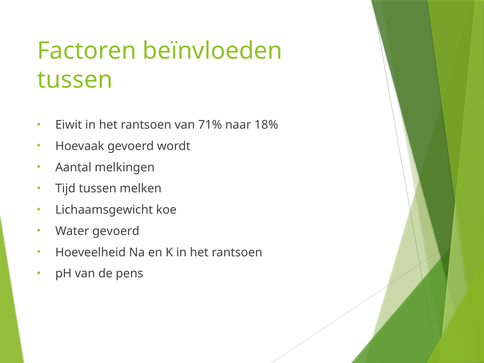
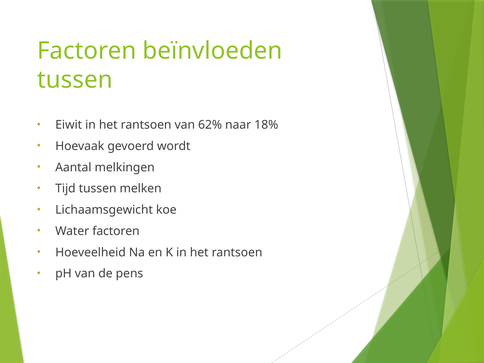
71%: 71% -> 62%
Water gevoerd: gevoerd -> factoren
